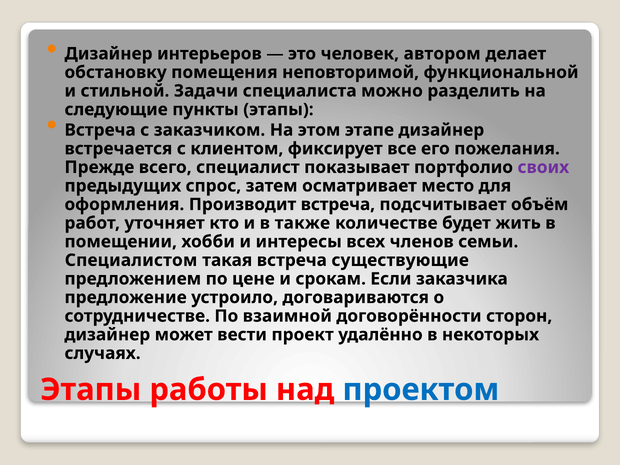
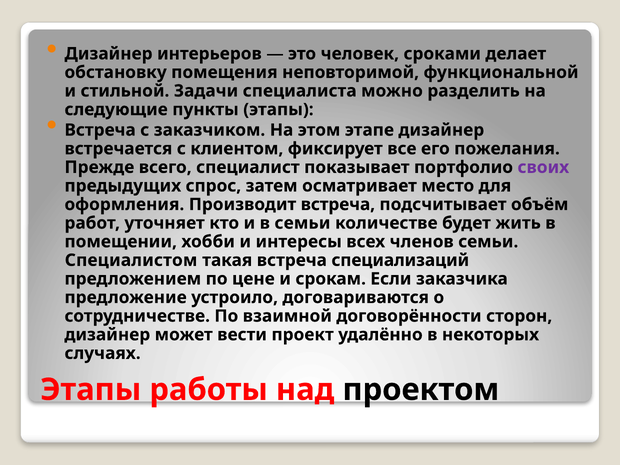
автором: автором -> сроками
в также: также -> семьи
существующие: существующие -> специализаций
проектом colour: blue -> black
